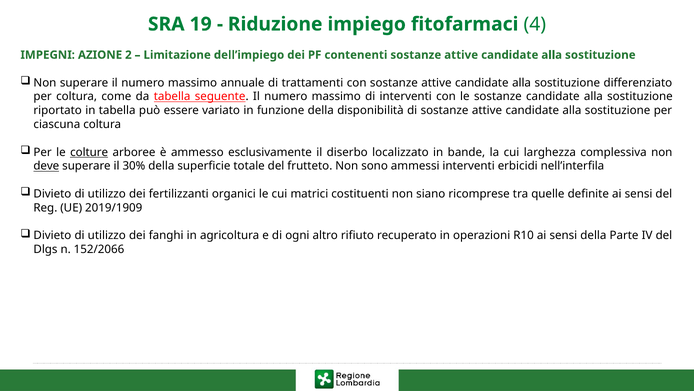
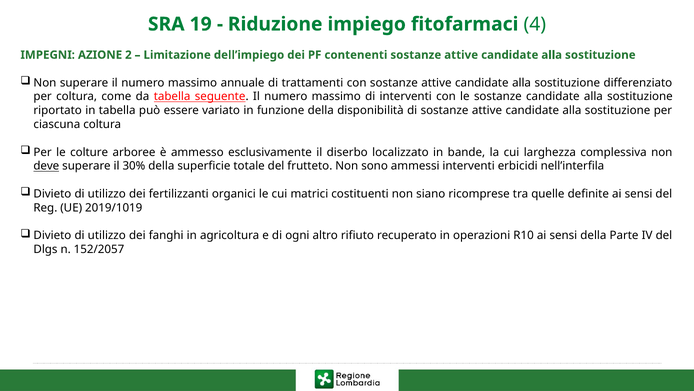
colture underline: present -> none
2019/1909: 2019/1909 -> 2019/1019
152/2066: 152/2066 -> 152/2057
